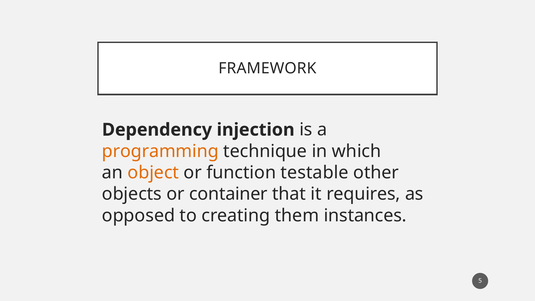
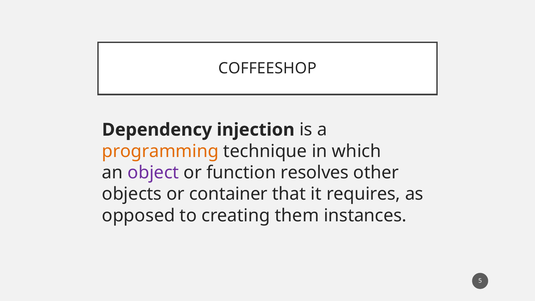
FRAMEWORK: FRAMEWORK -> COFFEESHOP
object colour: orange -> purple
testable: testable -> resolves
